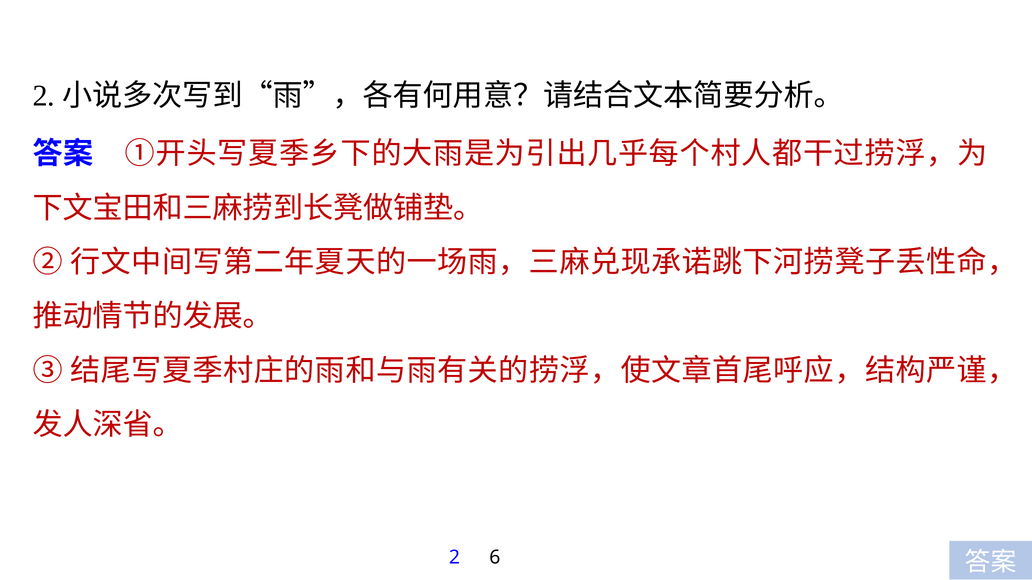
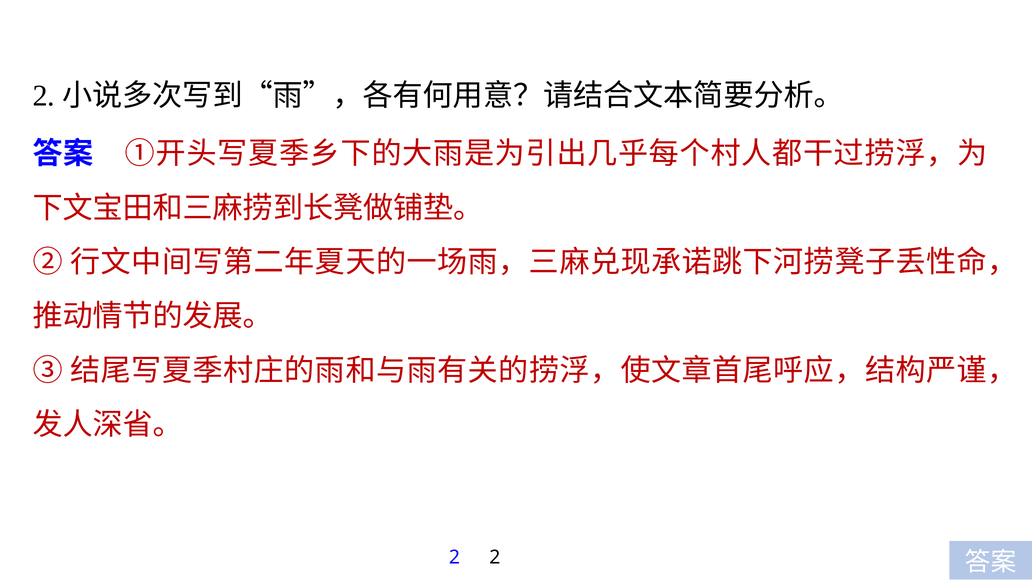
2 6: 6 -> 2
